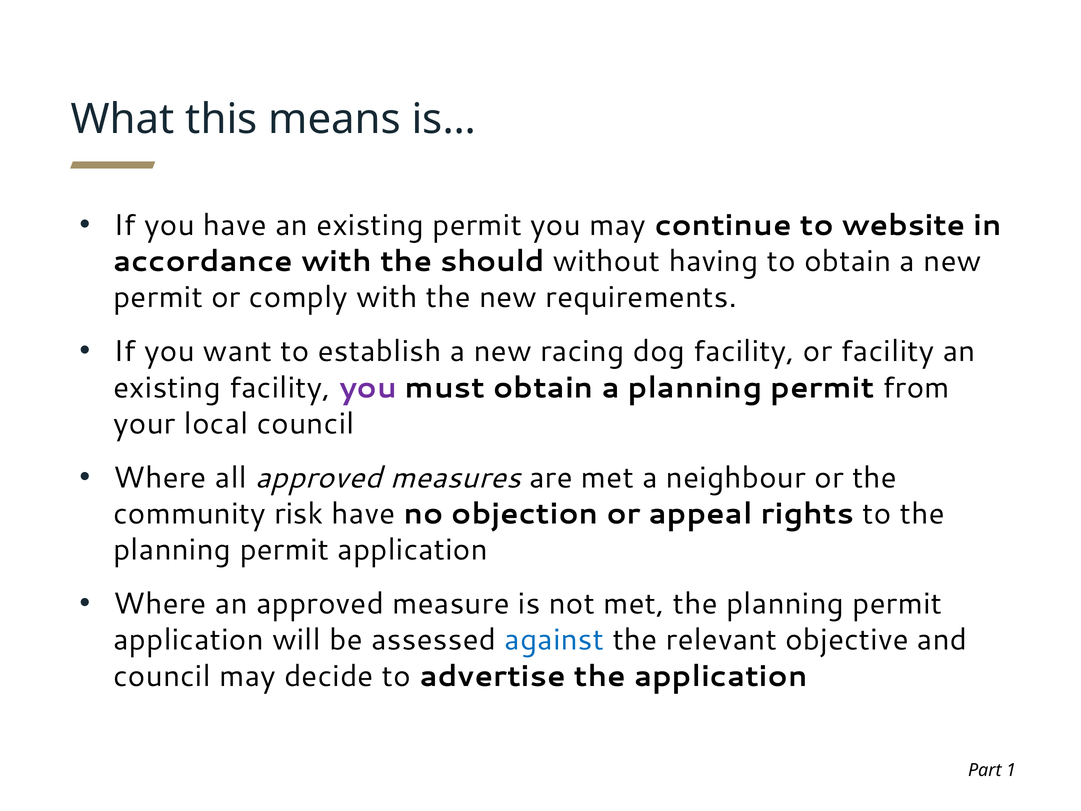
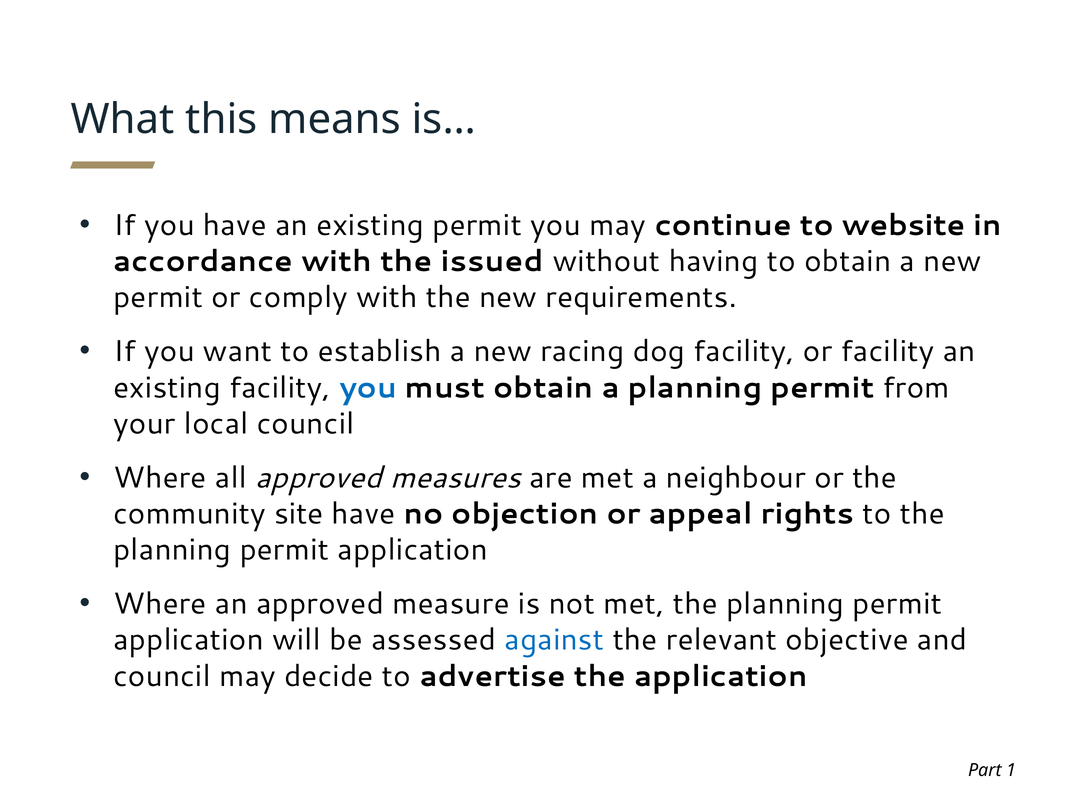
should: should -> issued
you at (368, 388) colour: purple -> blue
risk: risk -> site
